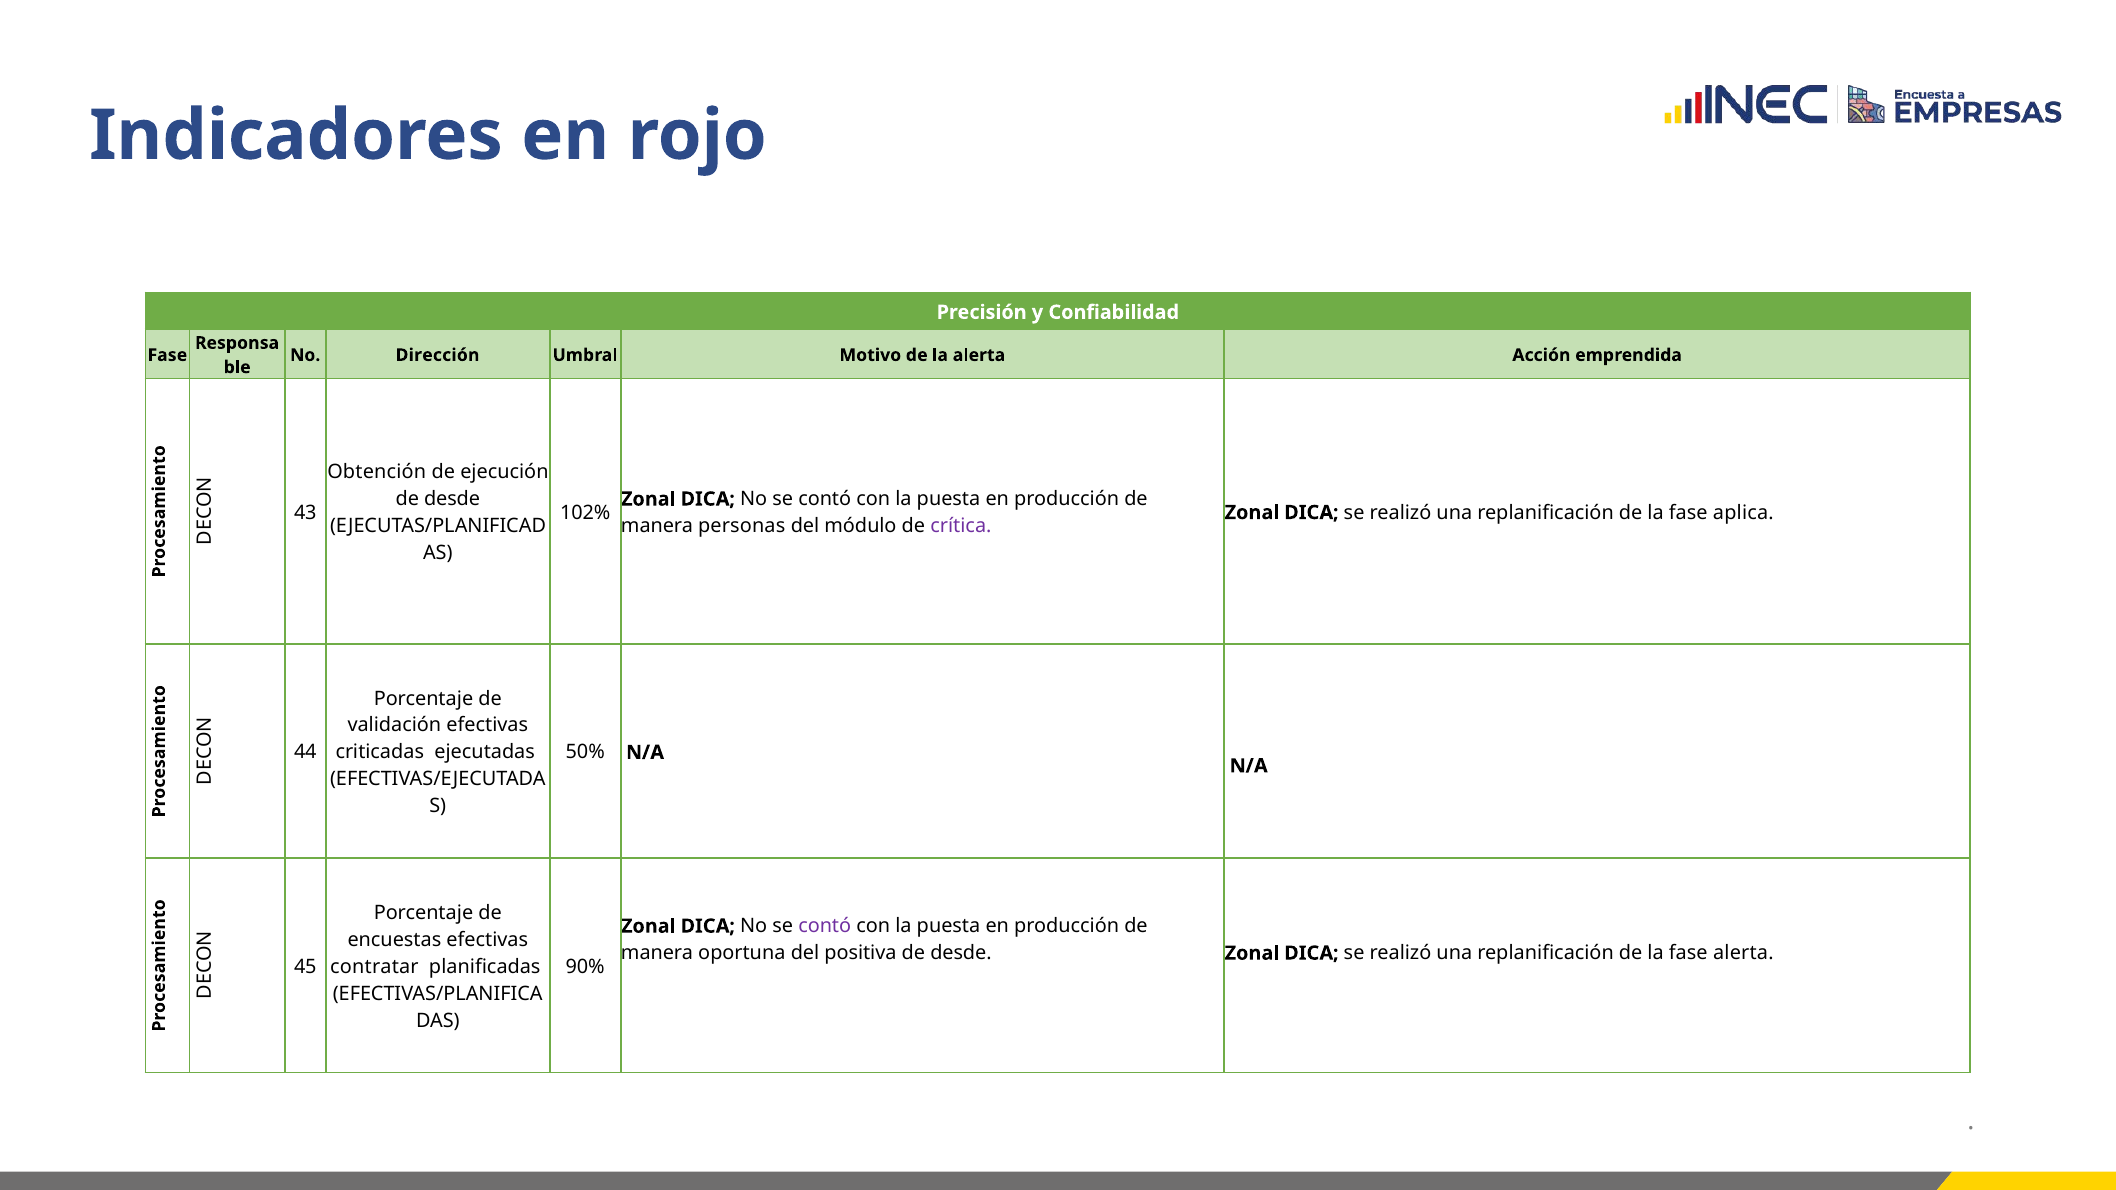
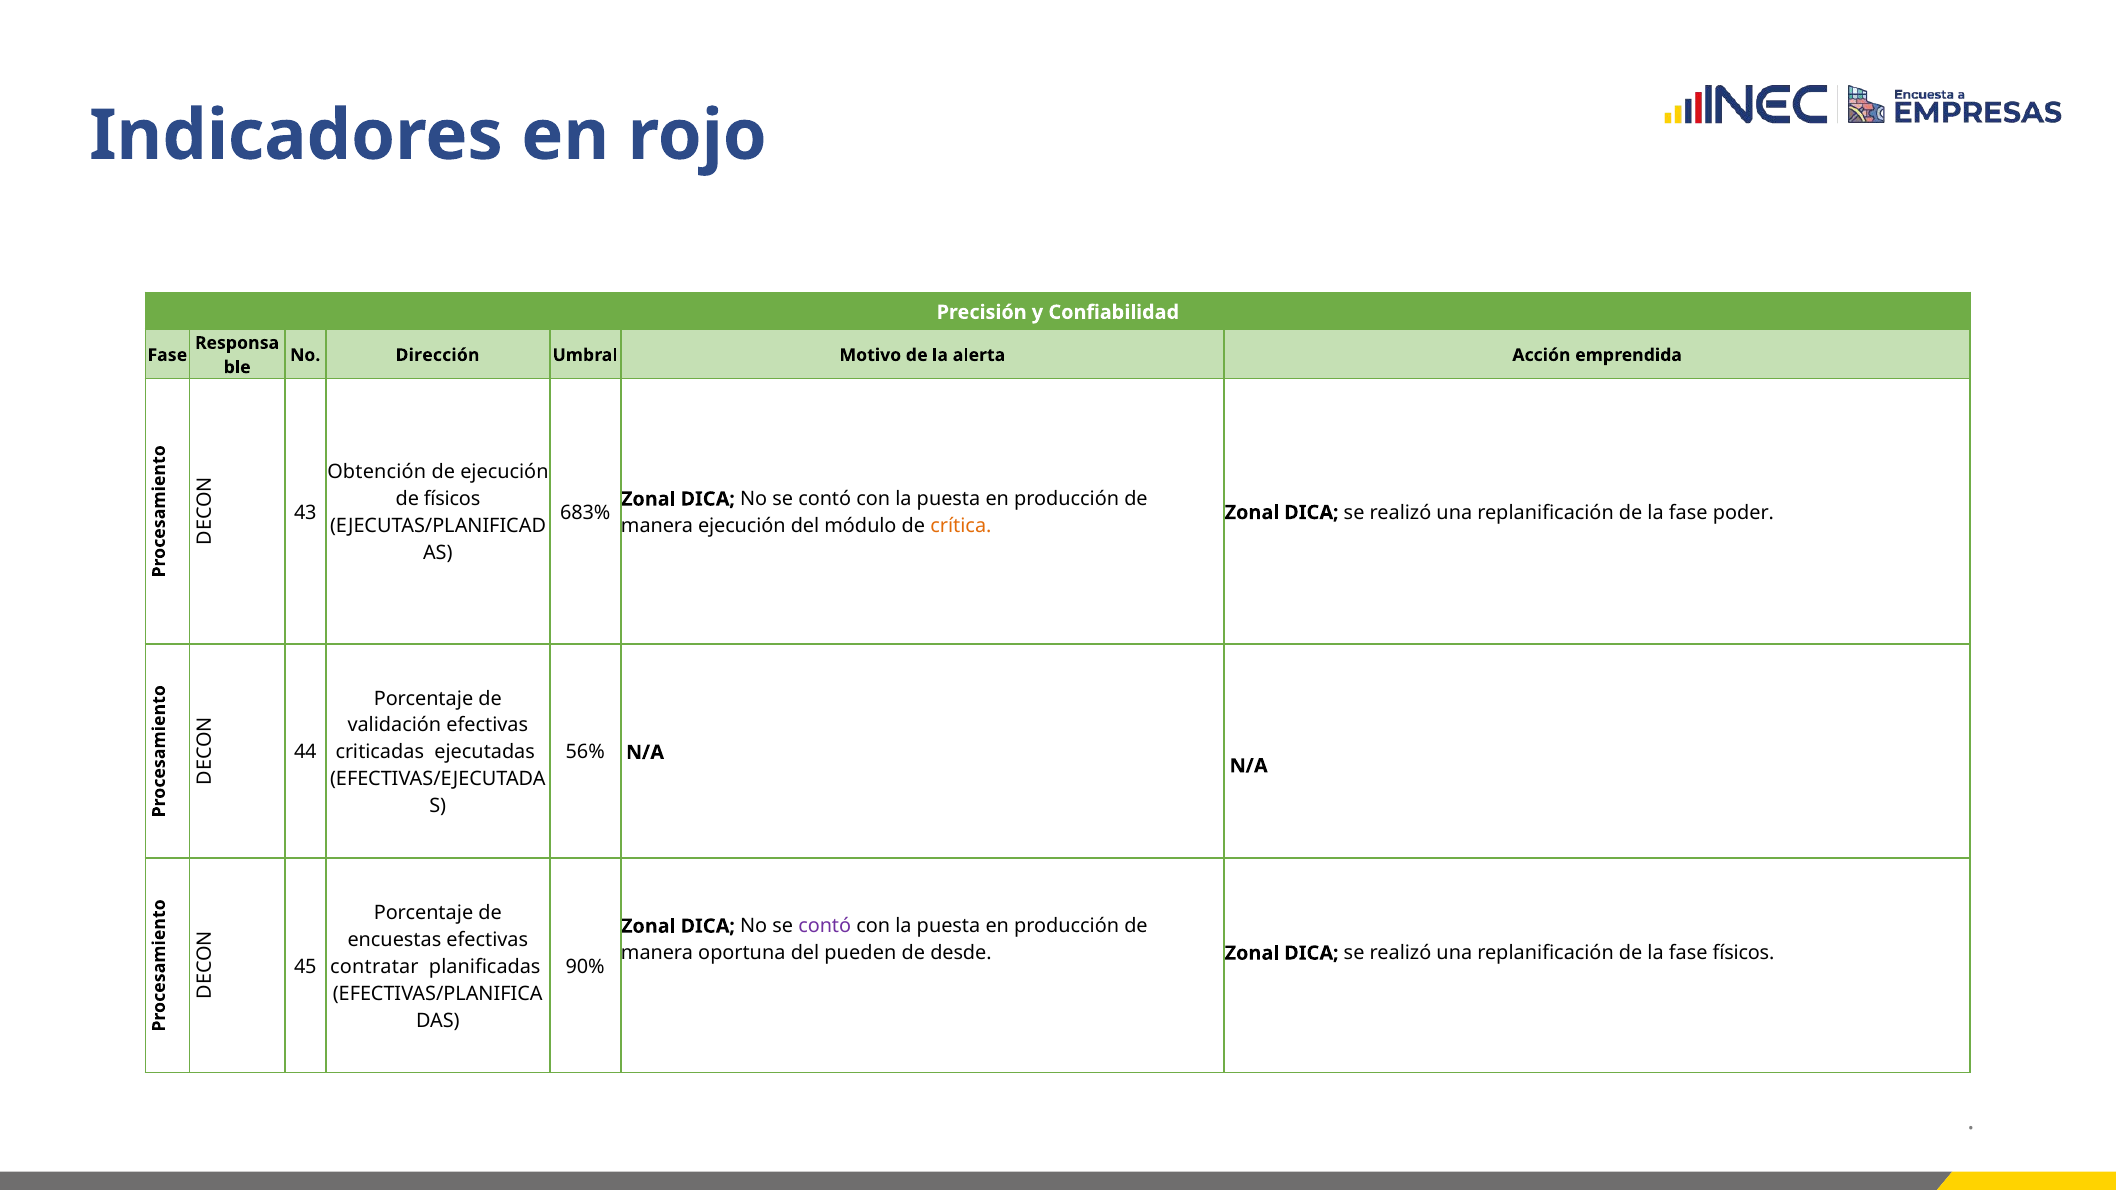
desde at (452, 499): desde -> físicos
102%: 102% -> 683%
aplica: aplica -> poder
manera personas: personas -> ejecución
crítica colour: purple -> orange
50%: 50% -> 56%
positiva: positiva -> pueden
fase alerta: alerta -> físicos
